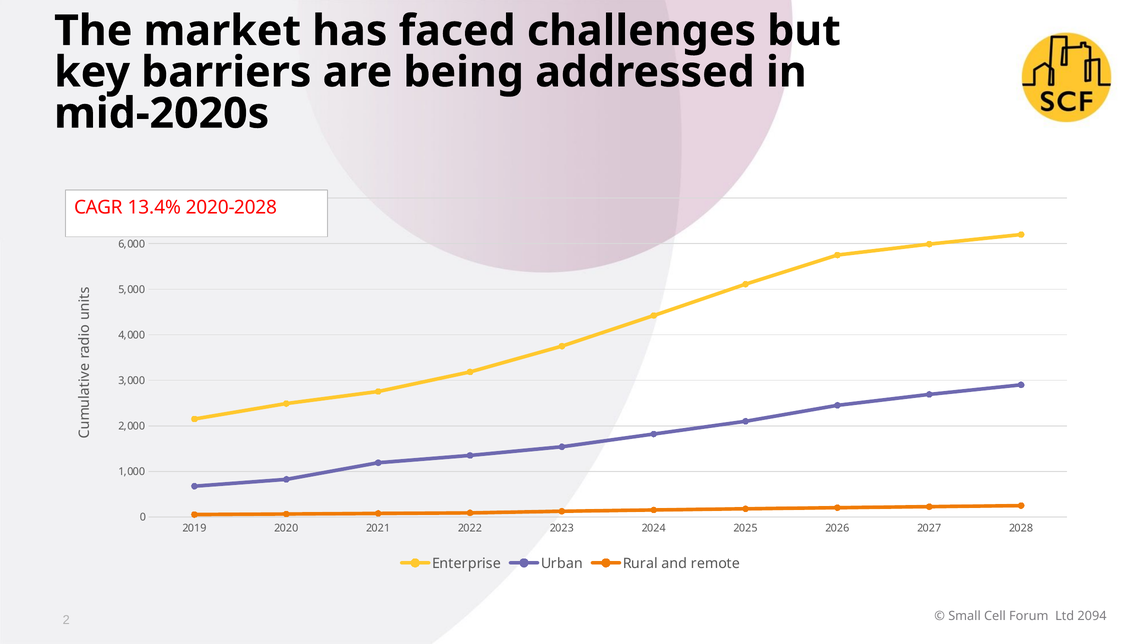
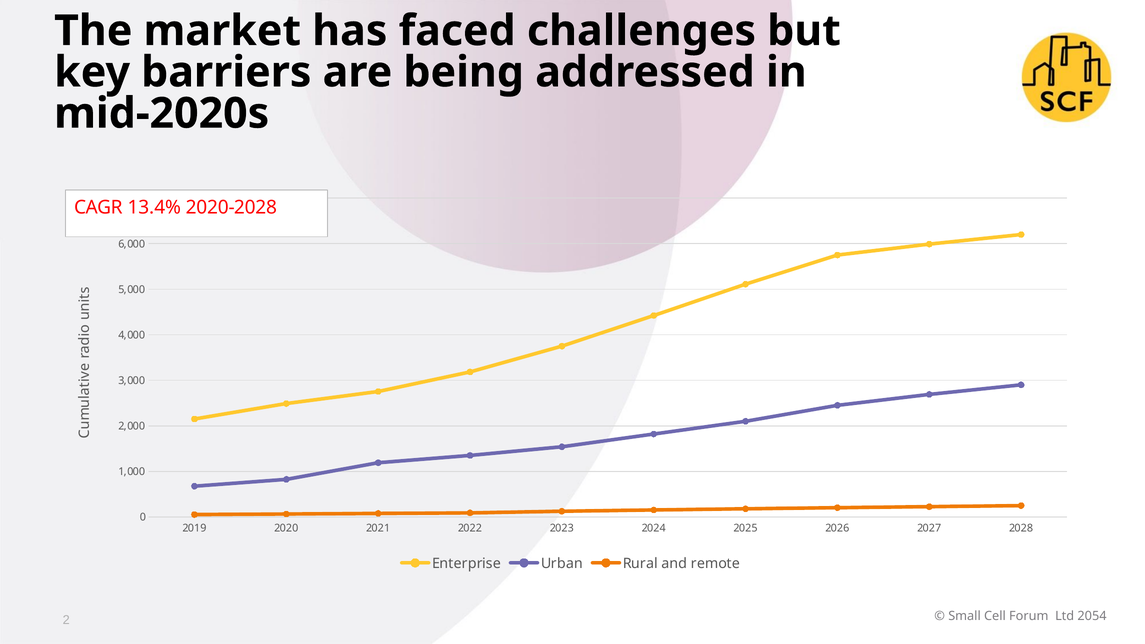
2094: 2094 -> 2054
